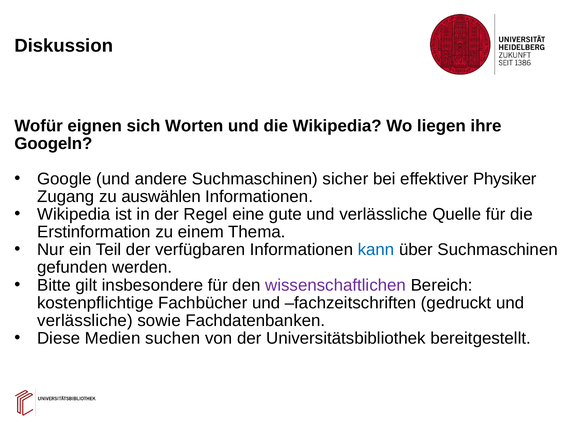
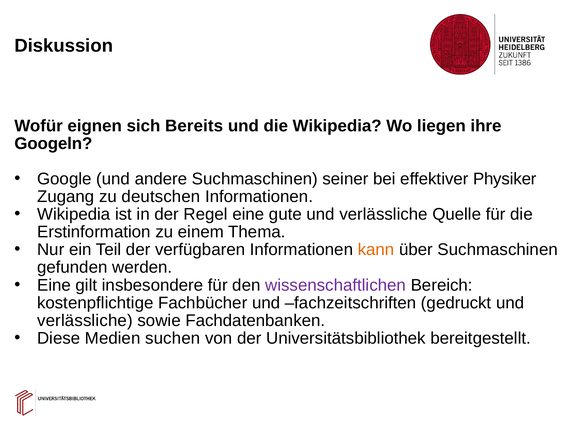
Worten: Worten -> Bereits
sicher: sicher -> seiner
auswählen: auswählen -> deutschen
kann colour: blue -> orange
Bitte at (54, 285): Bitte -> Eine
